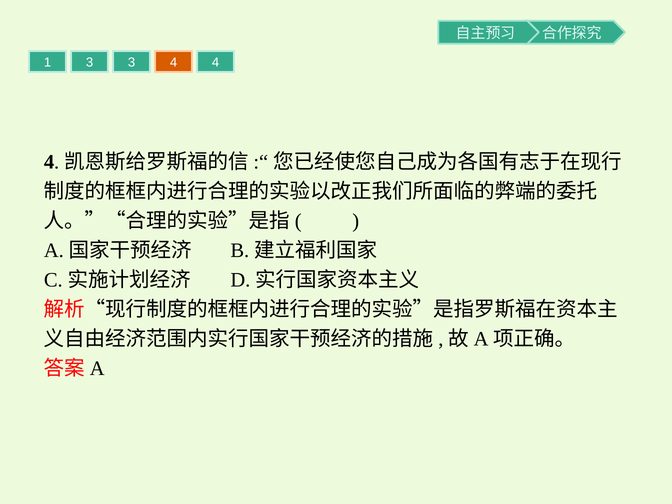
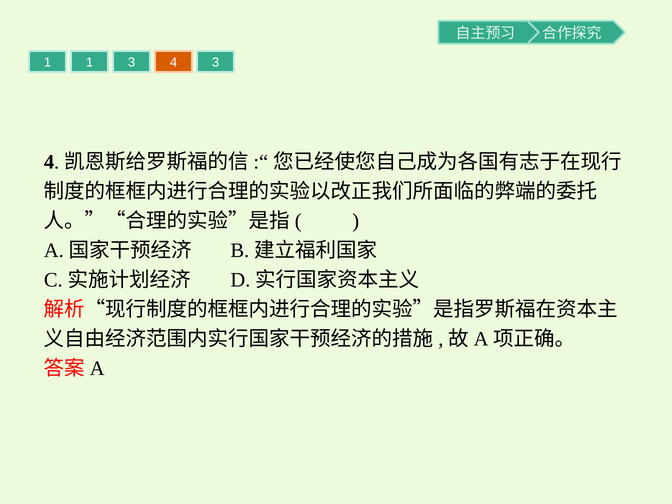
1 3: 3 -> 1
4 4: 4 -> 3
